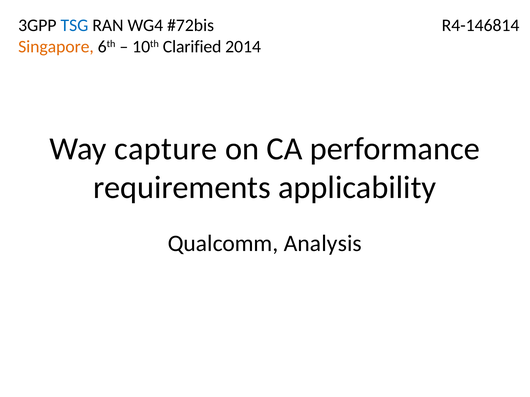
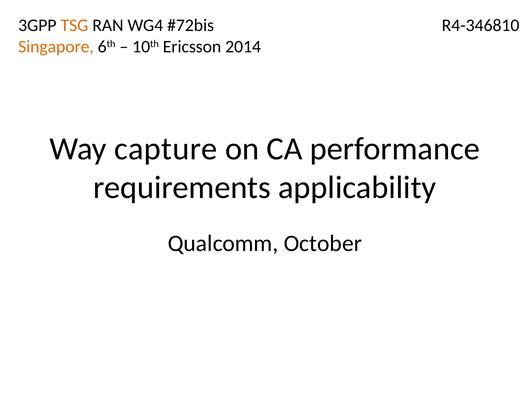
TSG colour: blue -> orange
R4-146814: R4-146814 -> R4-346810
Clarified: Clarified -> Ericsson
Analysis: Analysis -> October
